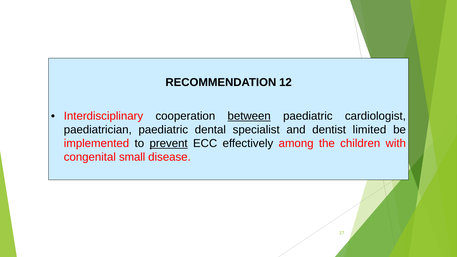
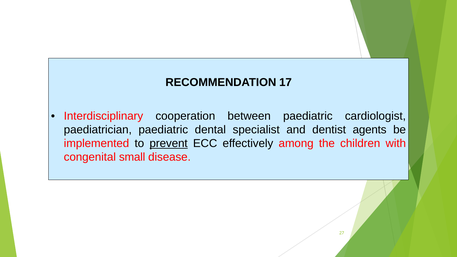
12: 12 -> 17
between underline: present -> none
limited: limited -> agents
